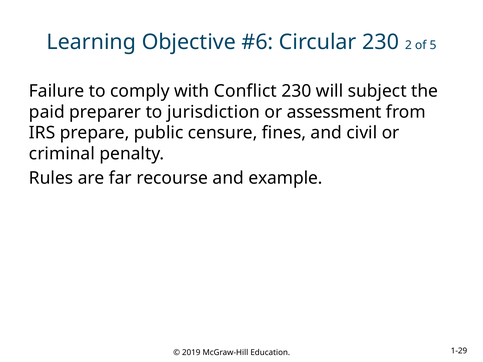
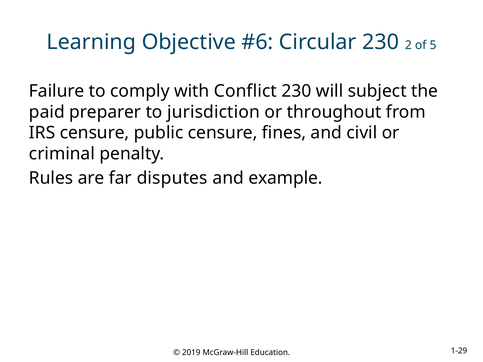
assessment: assessment -> throughout
IRS prepare: prepare -> censure
recourse: recourse -> disputes
